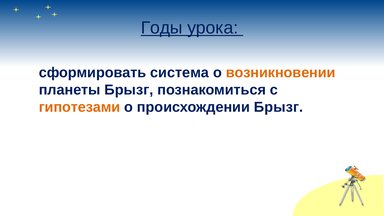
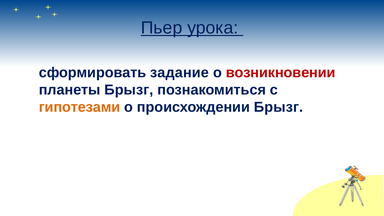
Годы: Годы -> Пьер
система: система -> задание
возникновении colour: orange -> red
